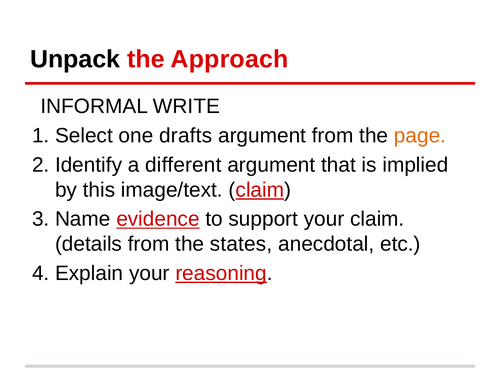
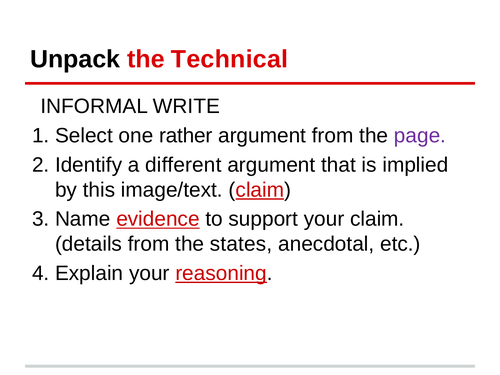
Approach: Approach -> Technical
drafts: drafts -> rather
page colour: orange -> purple
